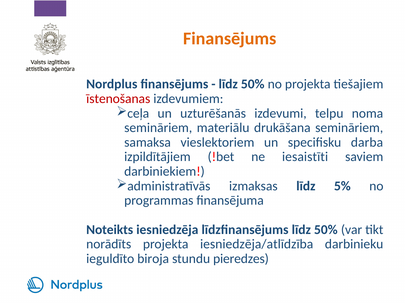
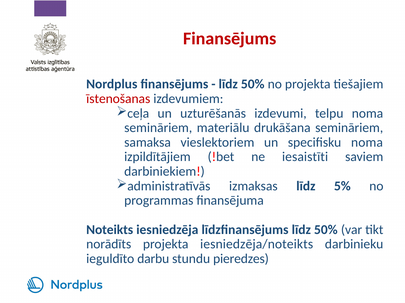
Finansējums at (230, 39) colour: orange -> red
specifisku darba: darba -> noma
iesniedzēja/atlīdzība: iesniedzēja/atlīdzība -> iesniedzēja/noteikts
biroja: biroja -> darbu
